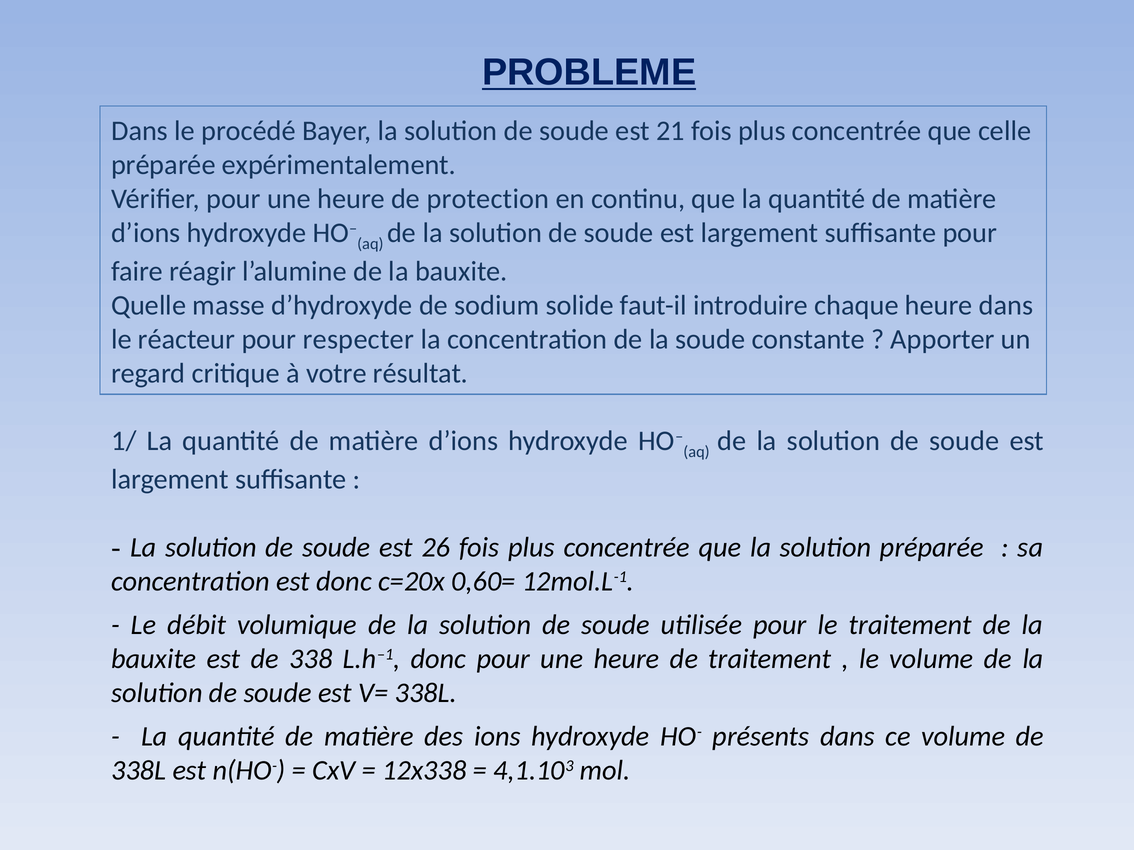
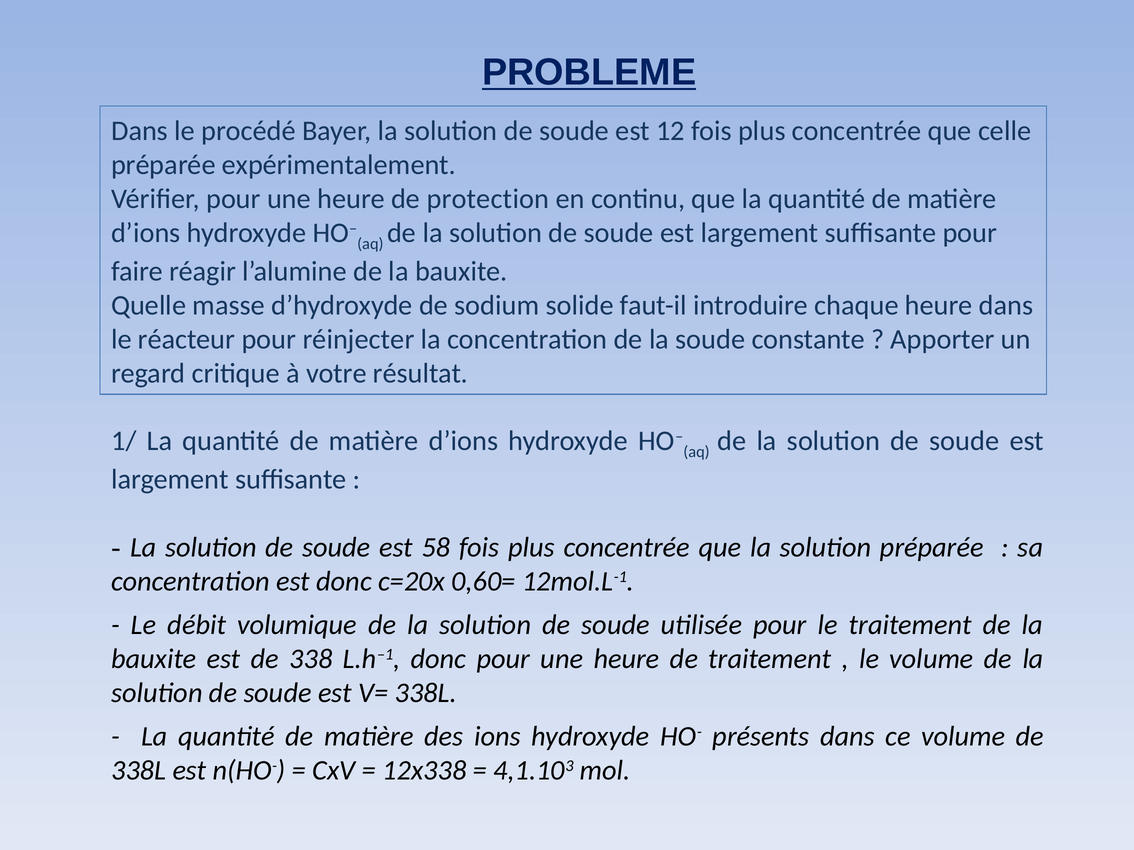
21: 21 -> 12
respecter: respecter -> réinjecter
26: 26 -> 58
